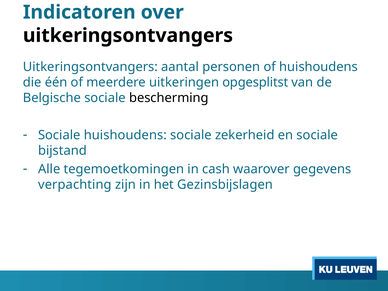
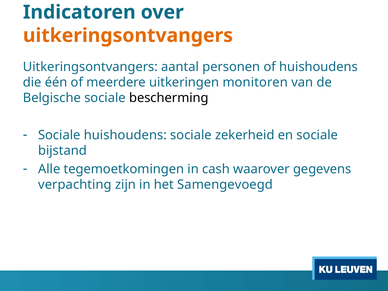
uitkeringsontvangers at (128, 35) colour: black -> orange
opgesplitst: opgesplitst -> monitoren
Gezinsbijslagen: Gezinsbijslagen -> Samengevoegd
